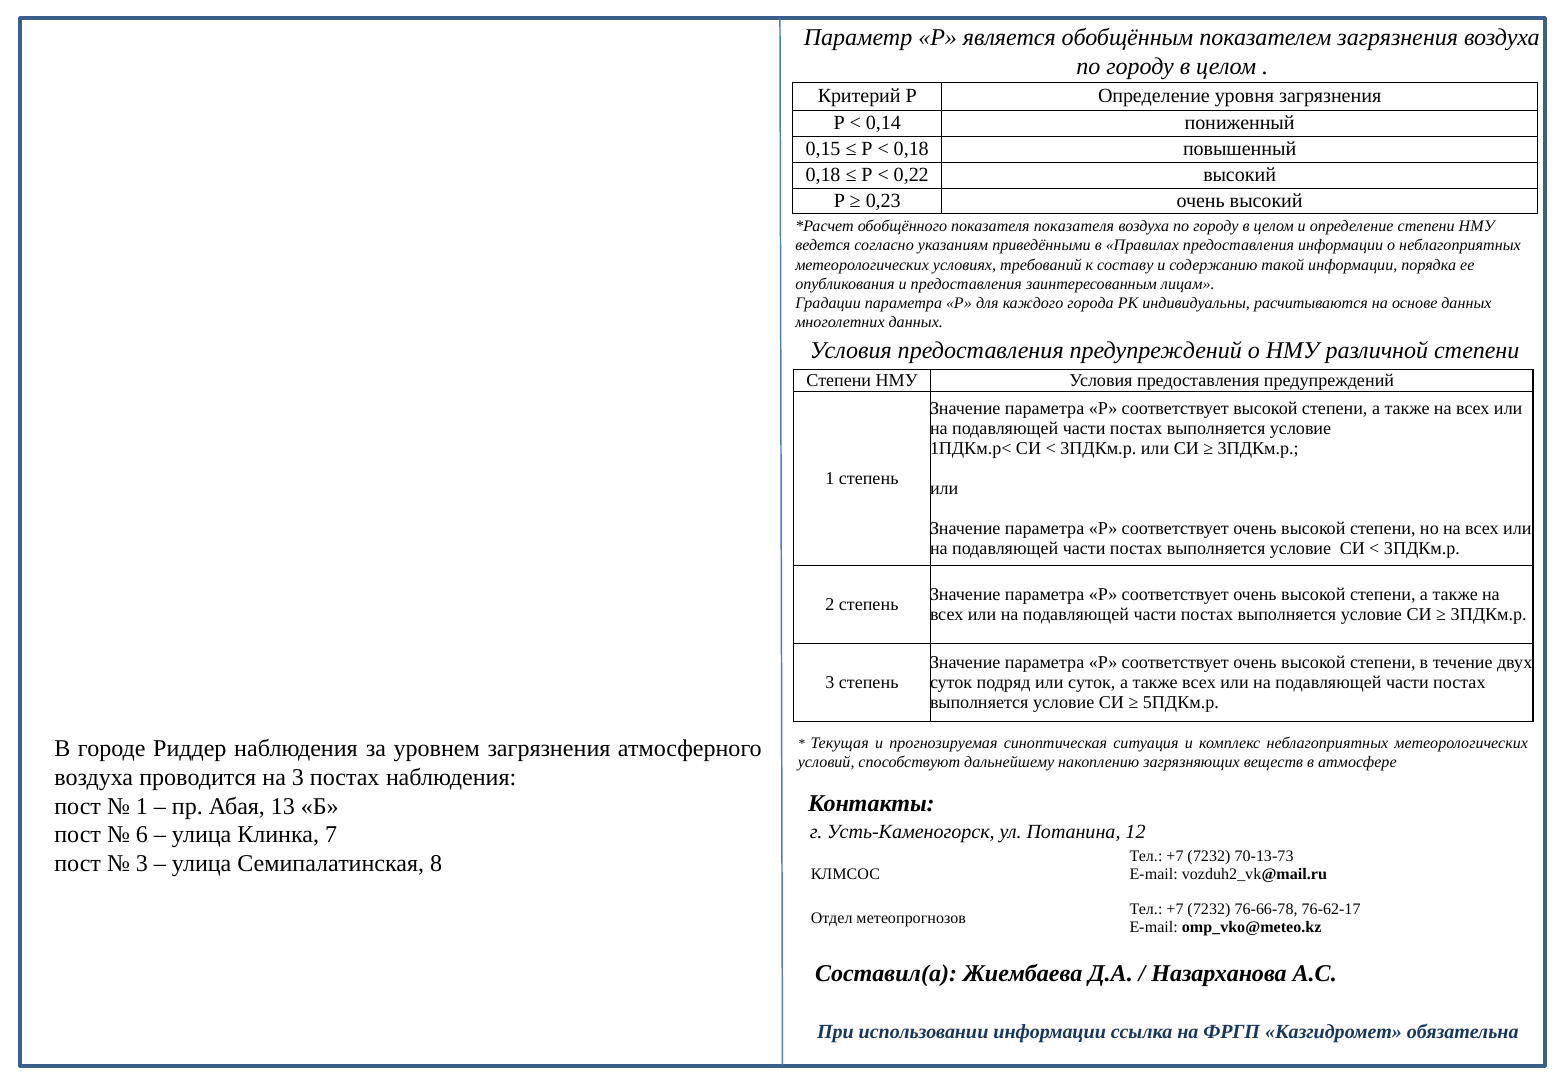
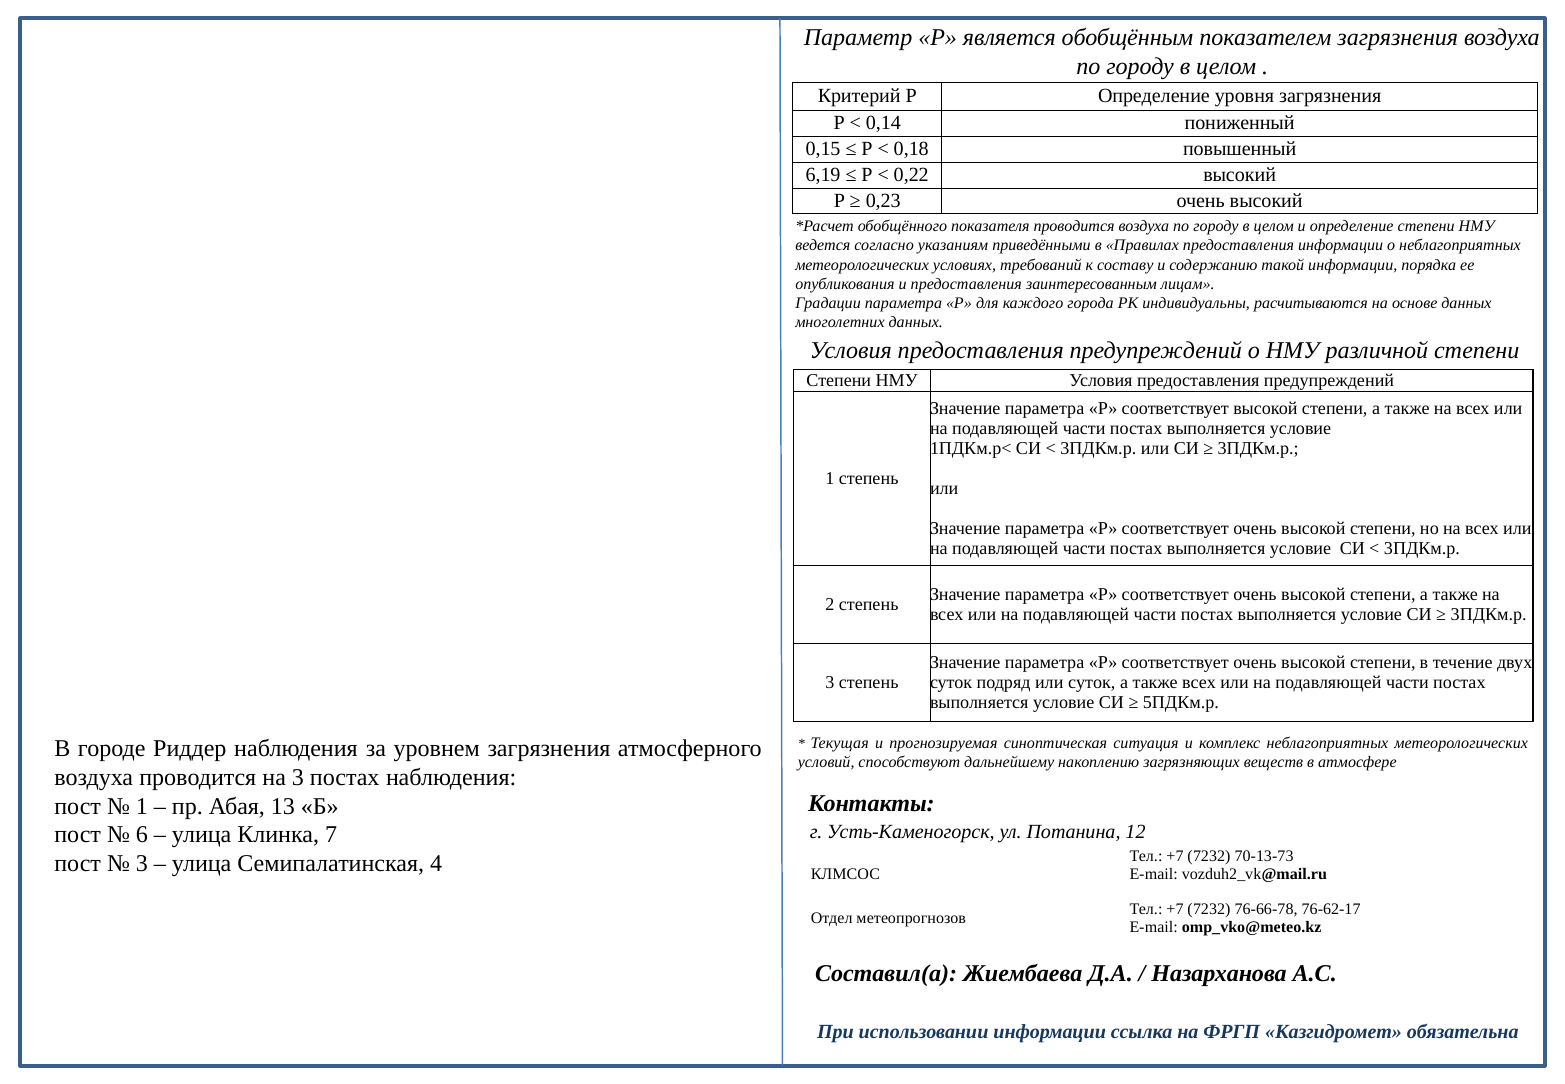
0,18 at (823, 175): 0,18 -> 6,19
показателя показателя: показателя -> проводится
8: 8 -> 4
